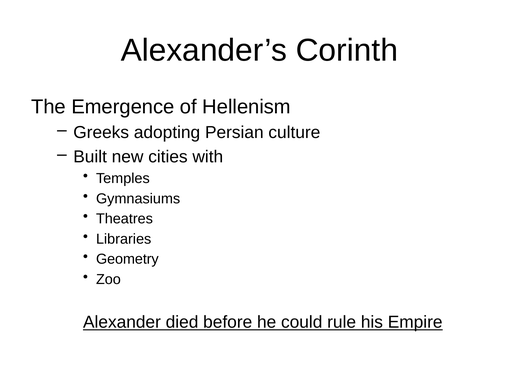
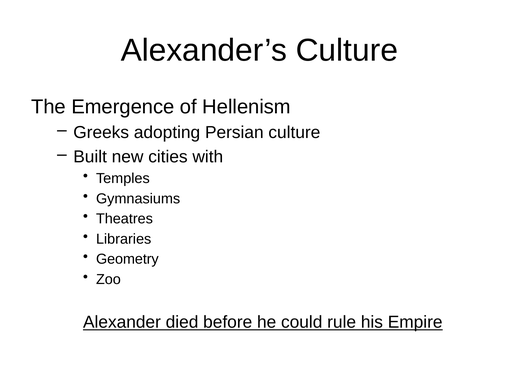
Alexander’s Corinth: Corinth -> Culture
